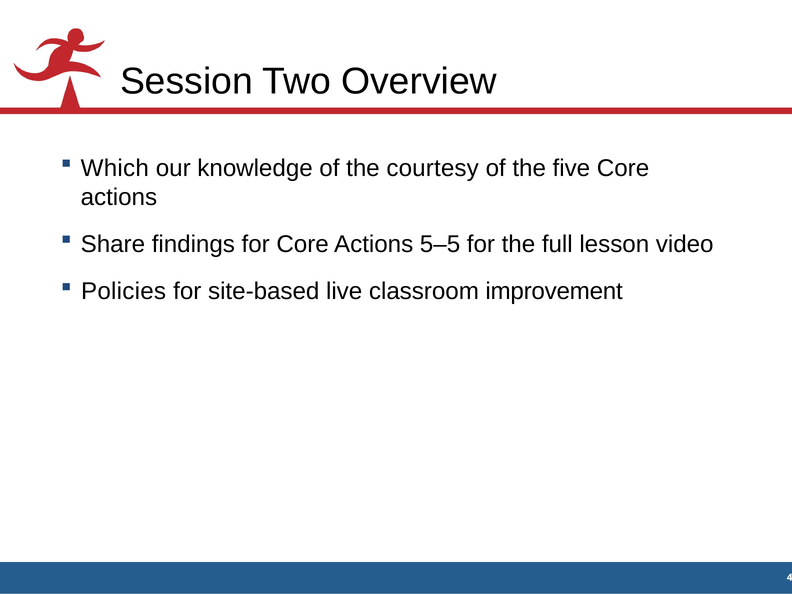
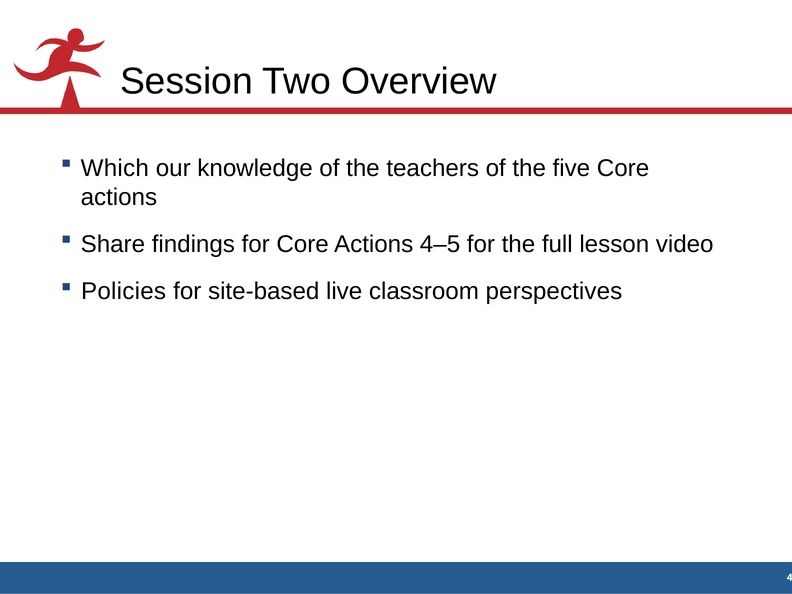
courtesy: courtesy -> teachers
5–5: 5–5 -> 4–5
improvement: improvement -> perspectives
